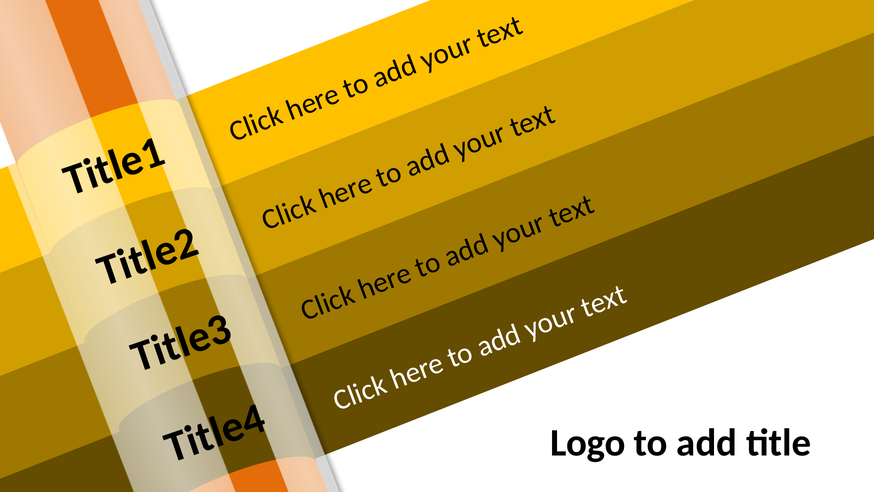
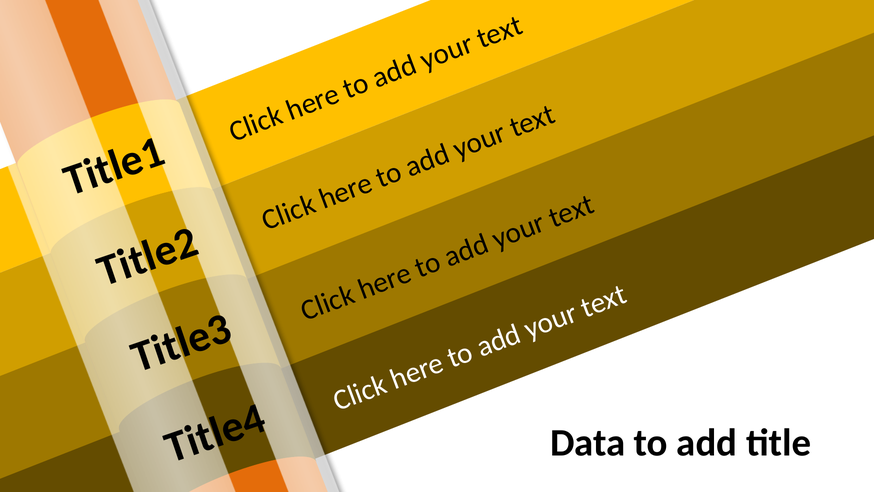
Logo: Logo -> Data
